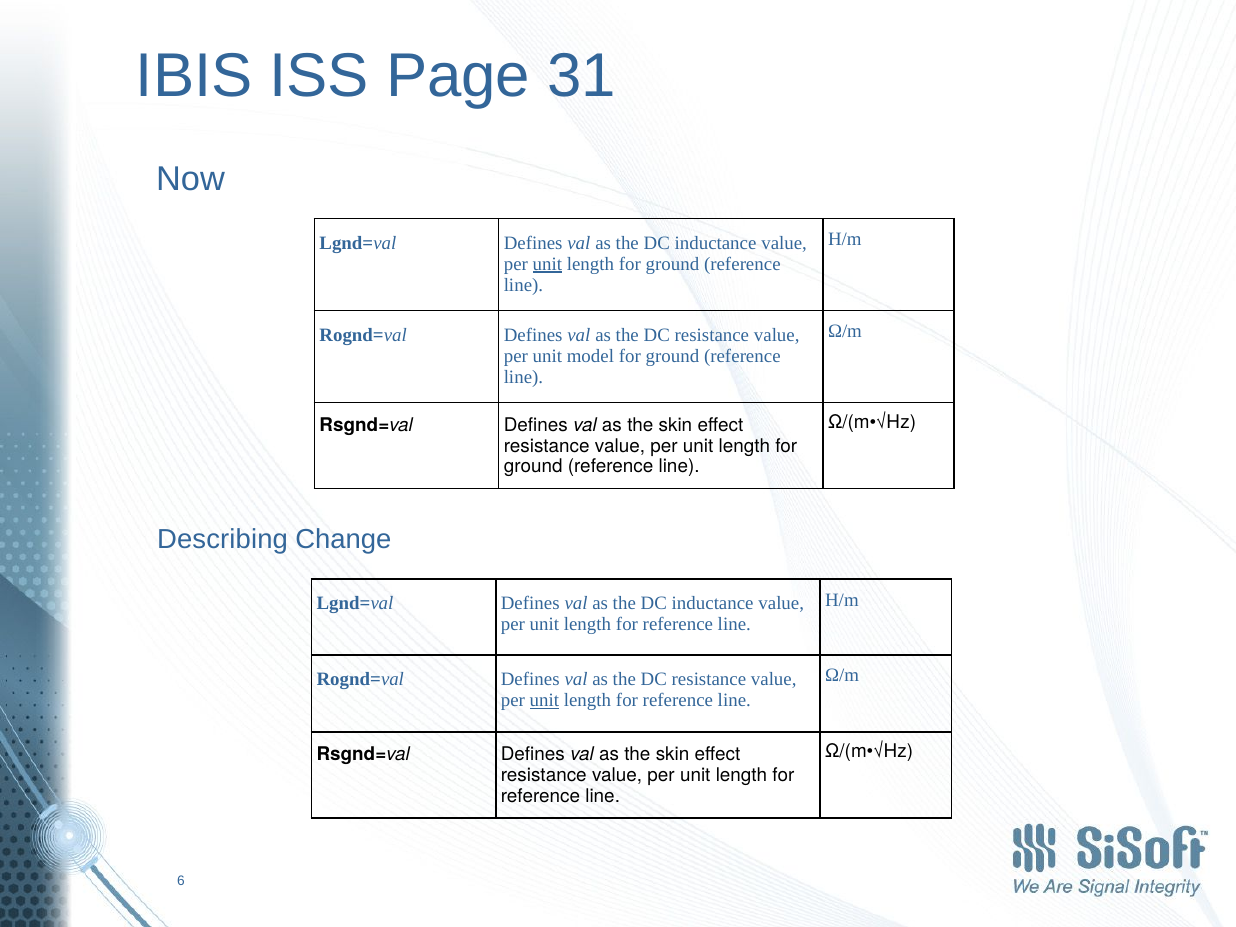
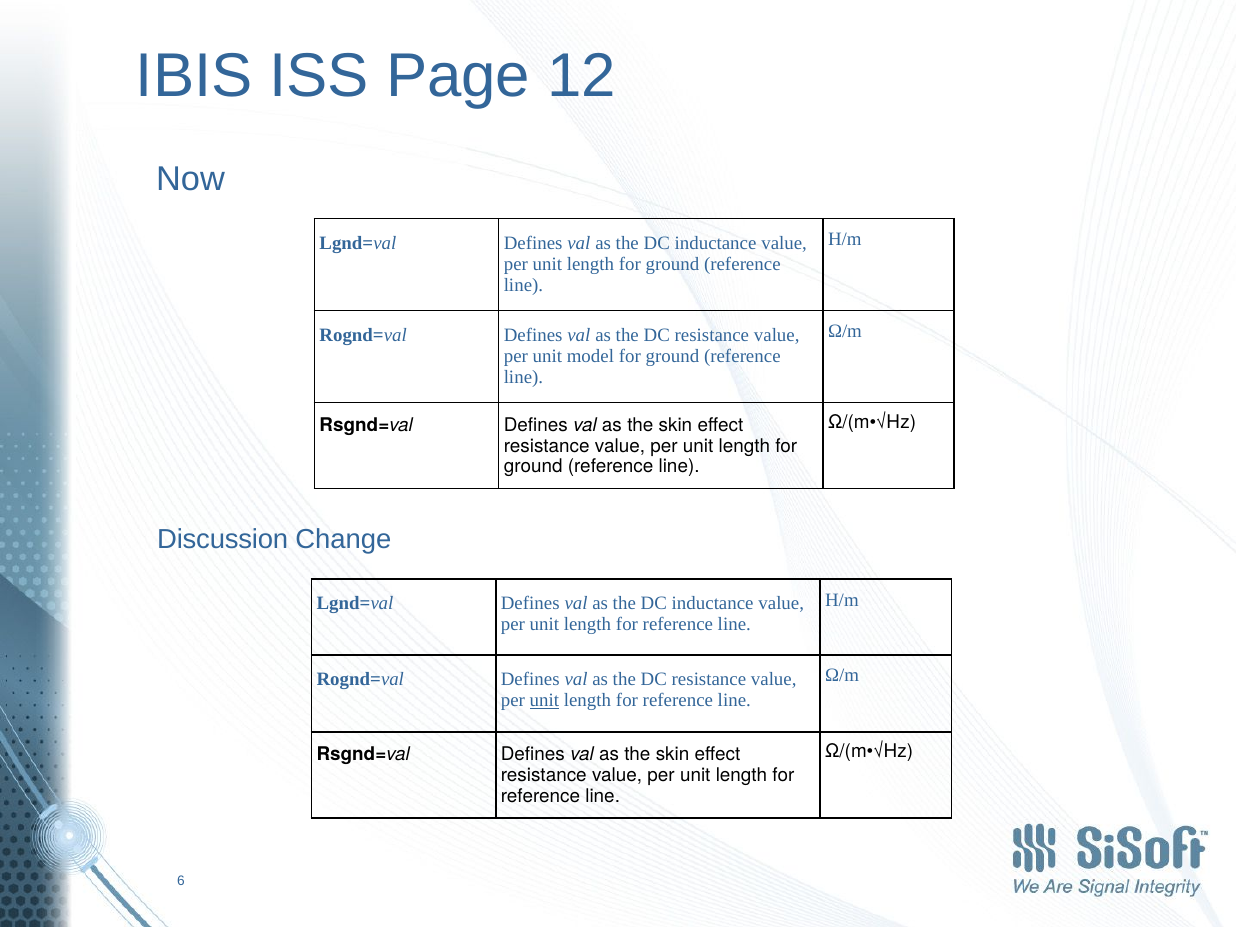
31: 31 -> 12
unit at (547, 264) underline: present -> none
Describing: Describing -> Discussion
